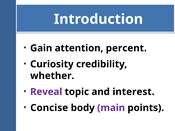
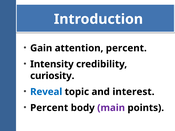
Curiosity: Curiosity -> Intensity
whether: whether -> curiosity
Reveal colour: purple -> blue
Concise at (49, 108): Concise -> Percent
